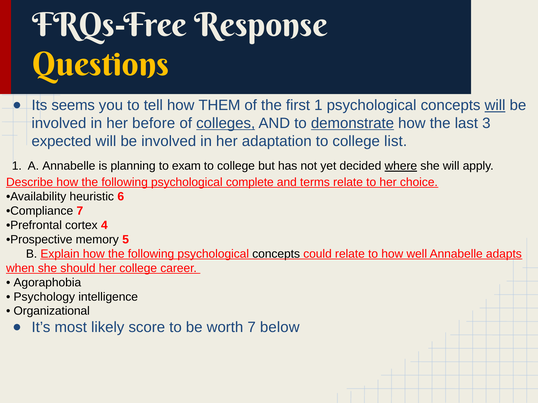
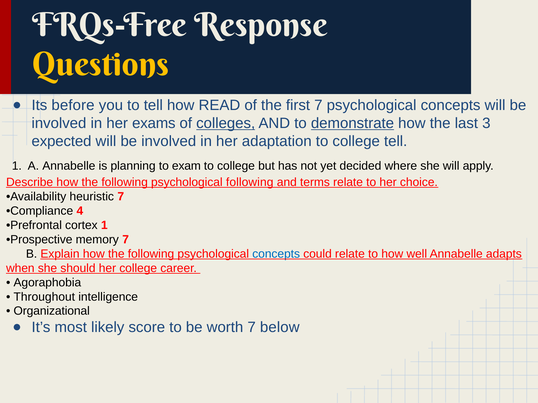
seems: seems -> before
THEM: THEM -> READ
first 1: 1 -> 7
will at (495, 105) underline: present -> none
before: before -> exams
college list: list -> tell
where underline: present -> none
psychological complete: complete -> following
heuristic 6: 6 -> 7
Compliance 7: 7 -> 4
cortex 4: 4 -> 1
memory 5: 5 -> 7
concepts at (276, 254) colour: black -> blue
Psychology: Psychology -> Throughout
